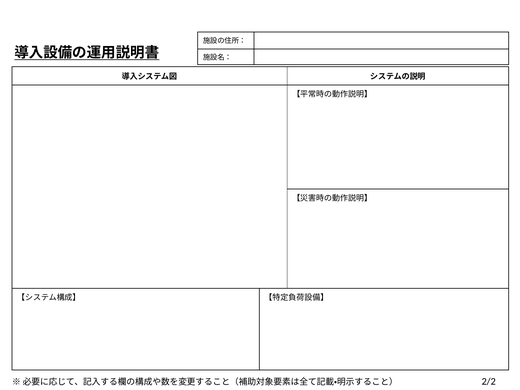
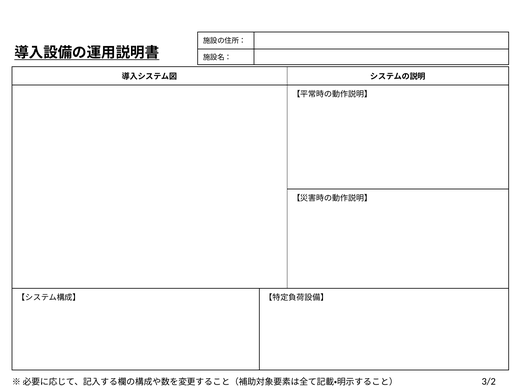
2/2: 2/2 -> 3/2
